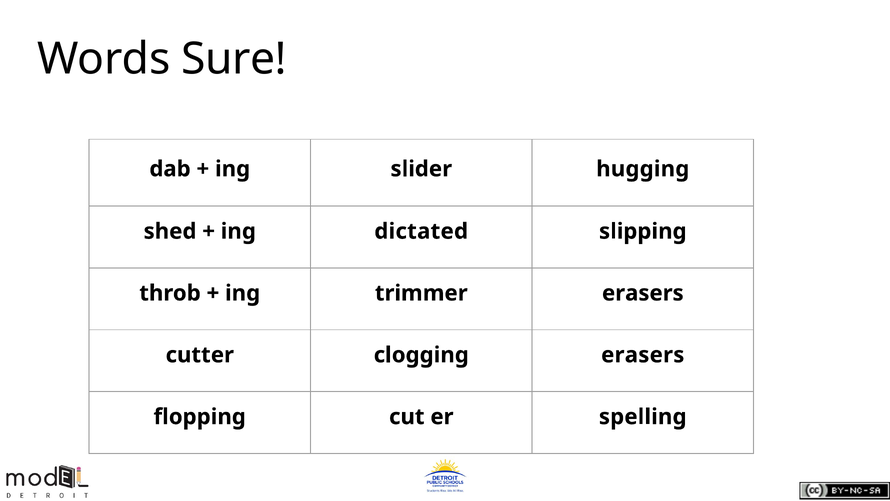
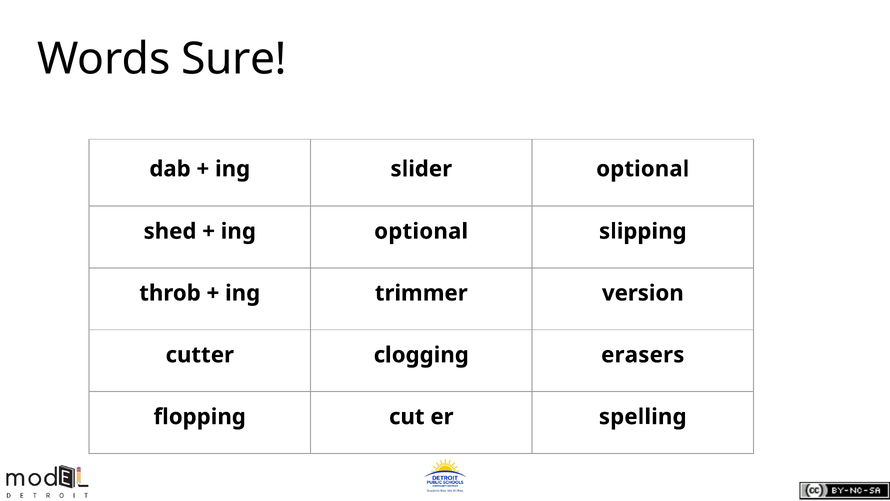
slider hugging: hugging -> optional
ing dictated: dictated -> optional
trimmer erasers: erasers -> version
